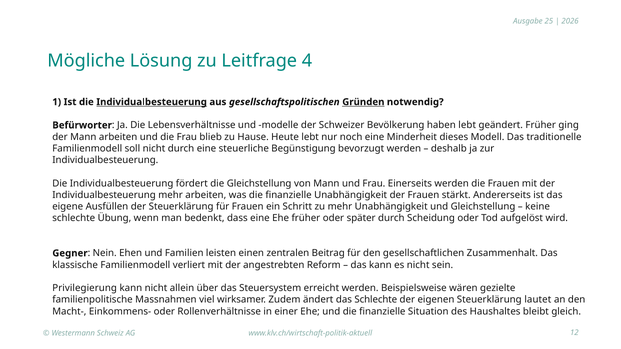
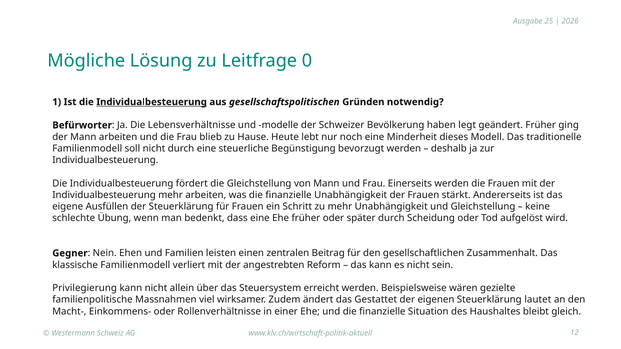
4: 4 -> 0
Gründen underline: present -> none
haben lebt: lebt -> legt
das Schlechte: Schlechte -> Gestattet
